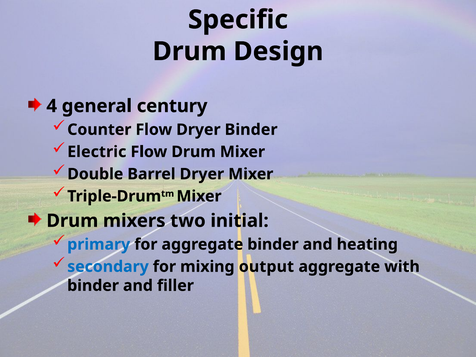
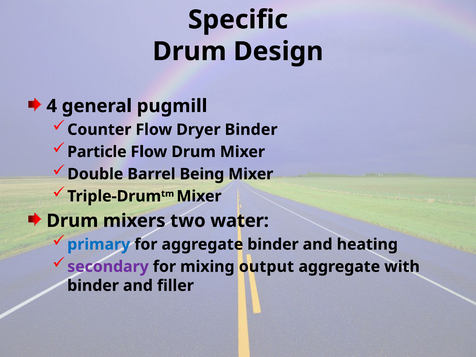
century: century -> pugmill
Electric: Electric -> Particle
Barrel Dryer: Dryer -> Being
initial: initial -> water
secondary colour: blue -> purple
